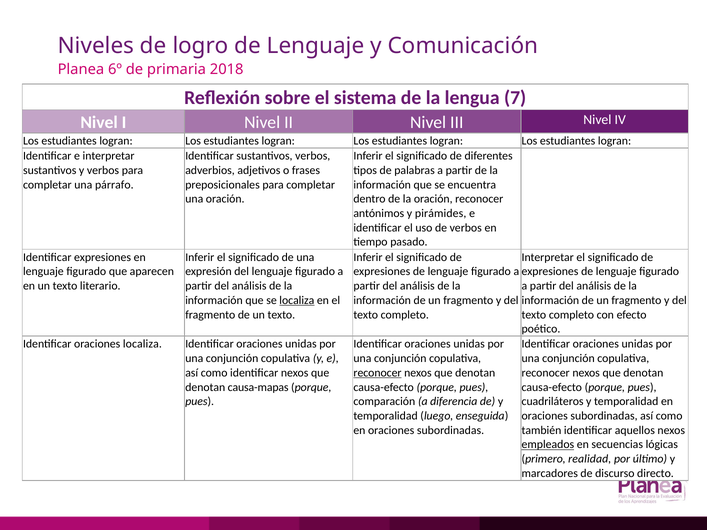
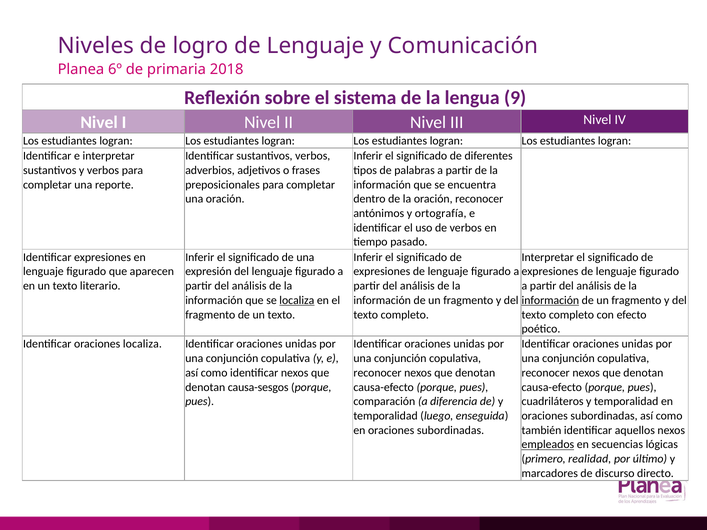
7: 7 -> 9
párrafo: párrafo -> reporte
pirámides: pirámides -> ortografía
información at (550, 300) underline: none -> present
reconocer at (378, 373) underline: present -> none
causa-mapas: causa-mapas -> causa-sesgos
